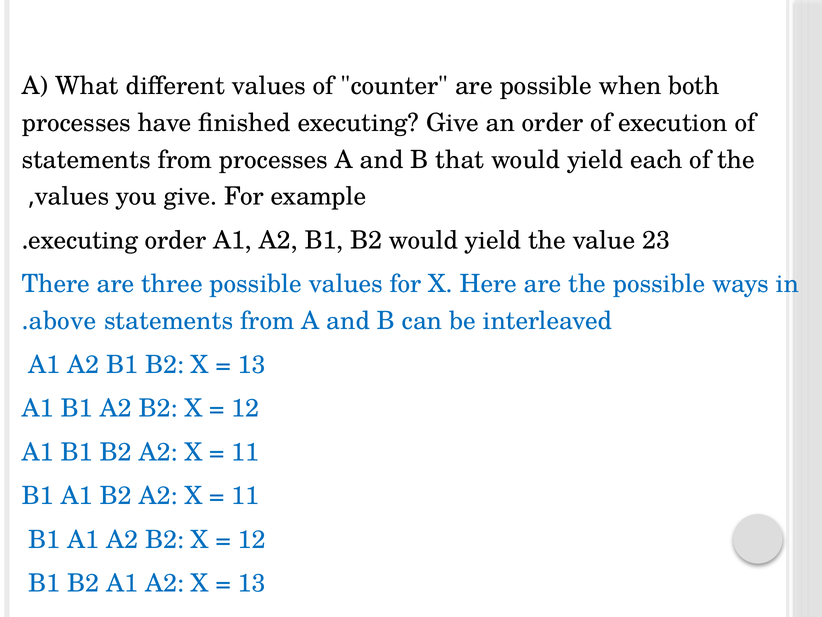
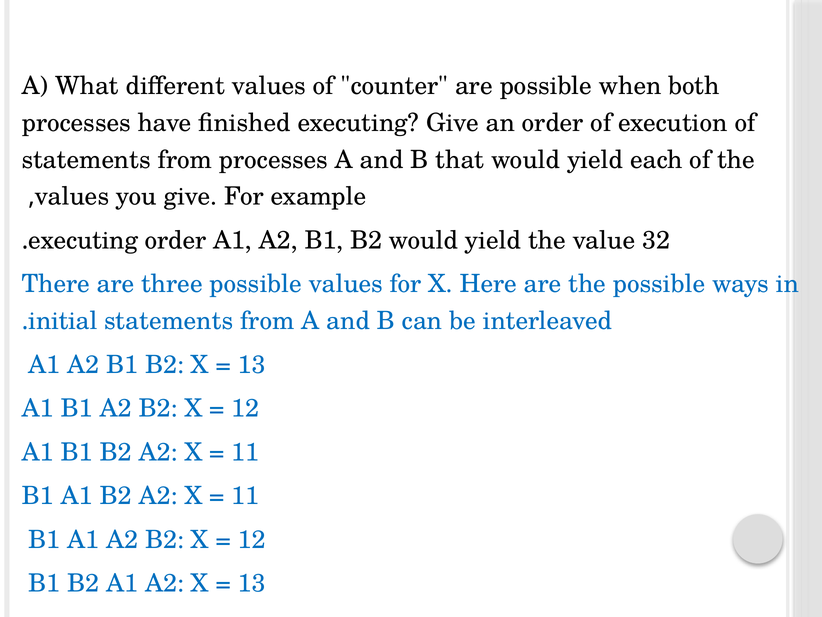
23: 23 -> 32
above: above -> initial
